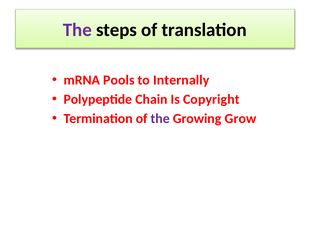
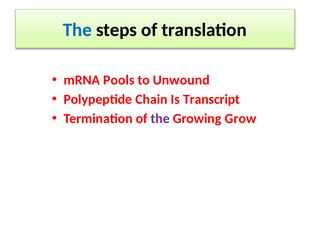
The at (77, 30) colour: purple -> blue
Internally: Internally -> Unwound
Copyright: Copyright -> Transcript
